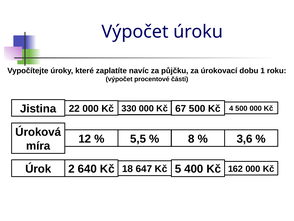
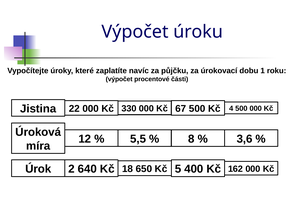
647: 647 -> 650
